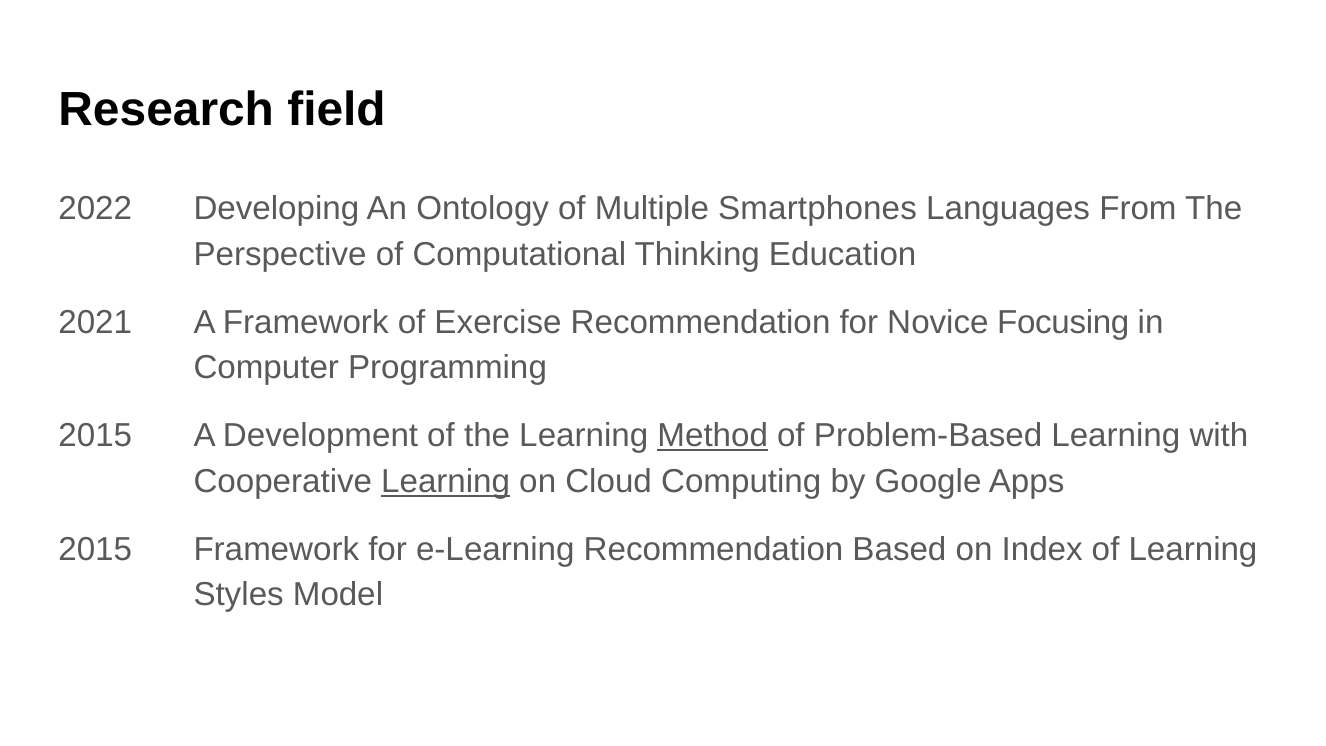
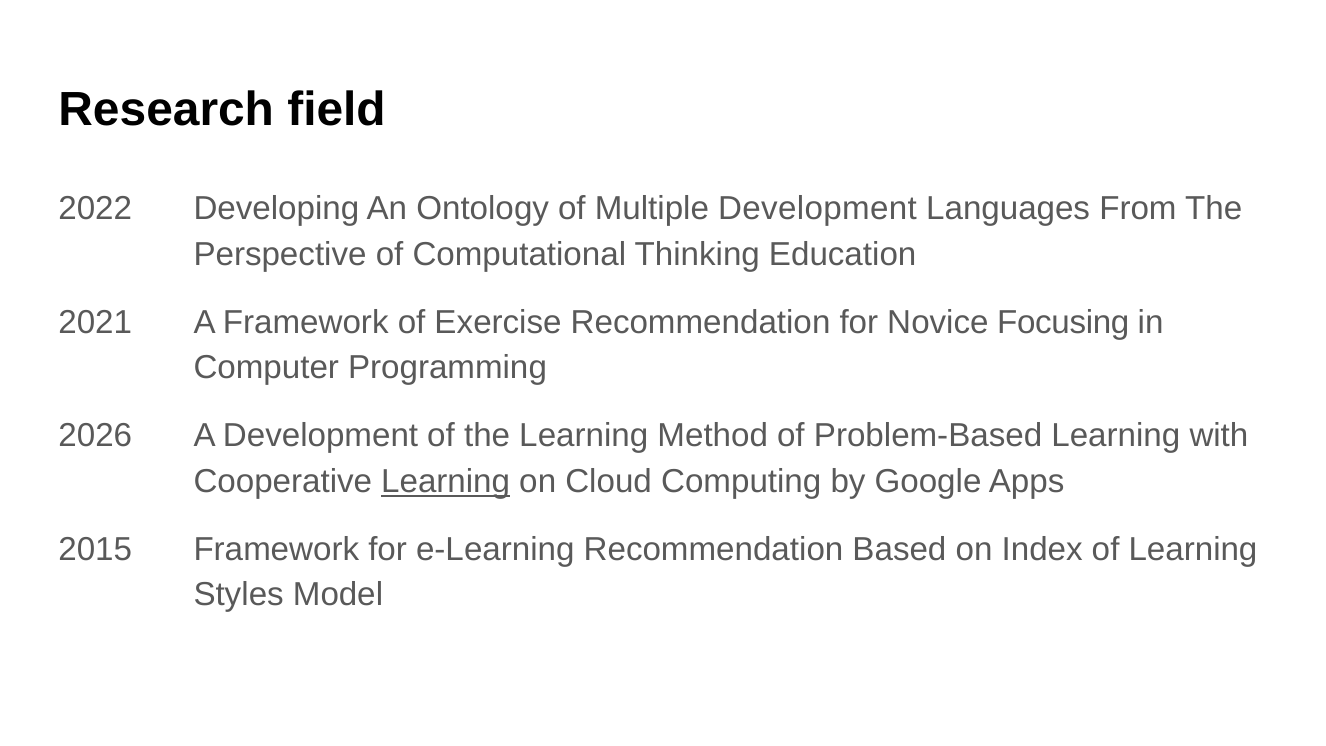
Multiple Smartphones: Smartphones -> Development
2015 at (95, 436): 2015 -> 2026
Method underline: present -> none
